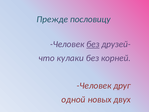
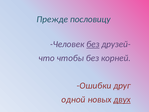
кулаки: кулаки -> чтобы
Человек at (94, 85): Человек -> Ошибки
двух underline: none -> present
